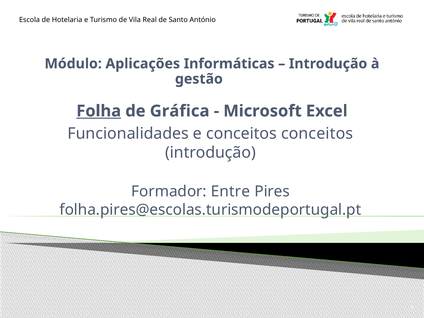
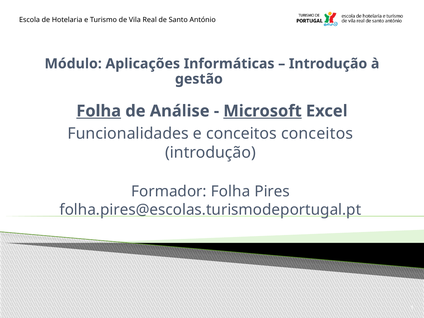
Gráfica: Gráfica -> Análise
Microsoft underline: none -> present
Formador Entre: Entre -> Folha
